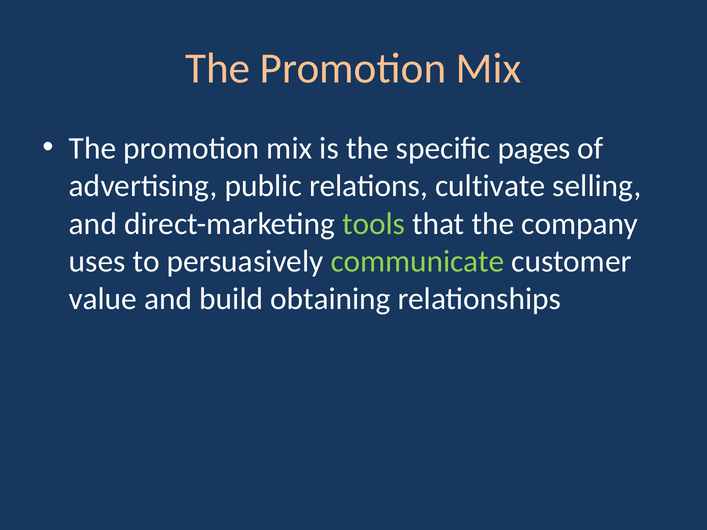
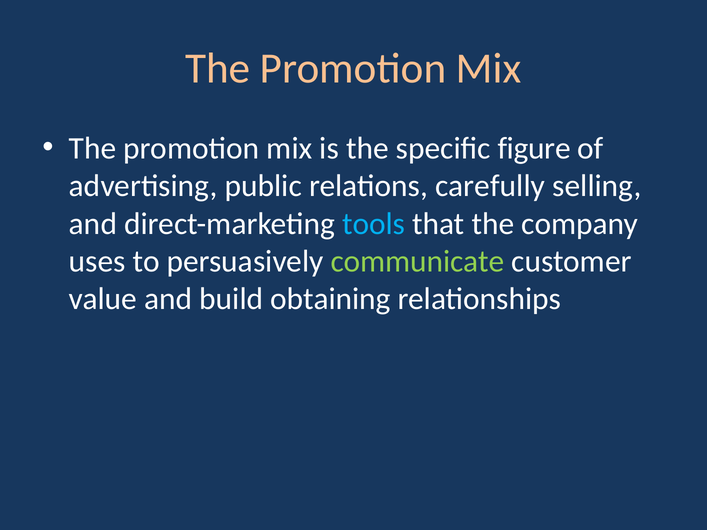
pages: pages -> figure
cultivate: cultivate -> carefully
tools colour: light green -> light blue
